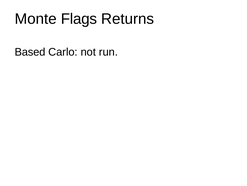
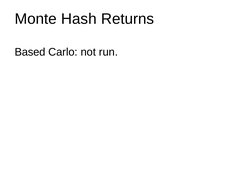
Flags: Flags -> Hash
